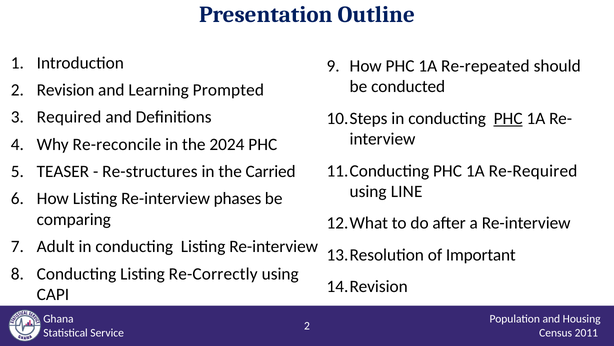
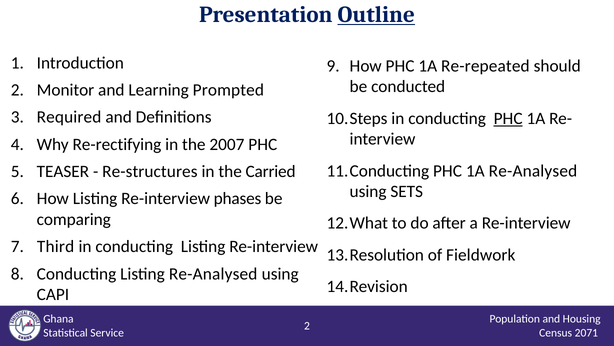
Outline underline: none -> present
Revision: Revision -> Monitor
Re-reconcile: Re-reconcile -> Re-rectifying
2024: 2024 -> 2007
1A Re-Required: Re-Required -> Re-Analysed
LINE: LINE -> SETS
Adult: Adult -> Third
Important: Important -> Fieldwork
Listing Re-Correctly: Re-Correctly -> Re-Analysed
2011: 2011 -> 2071
